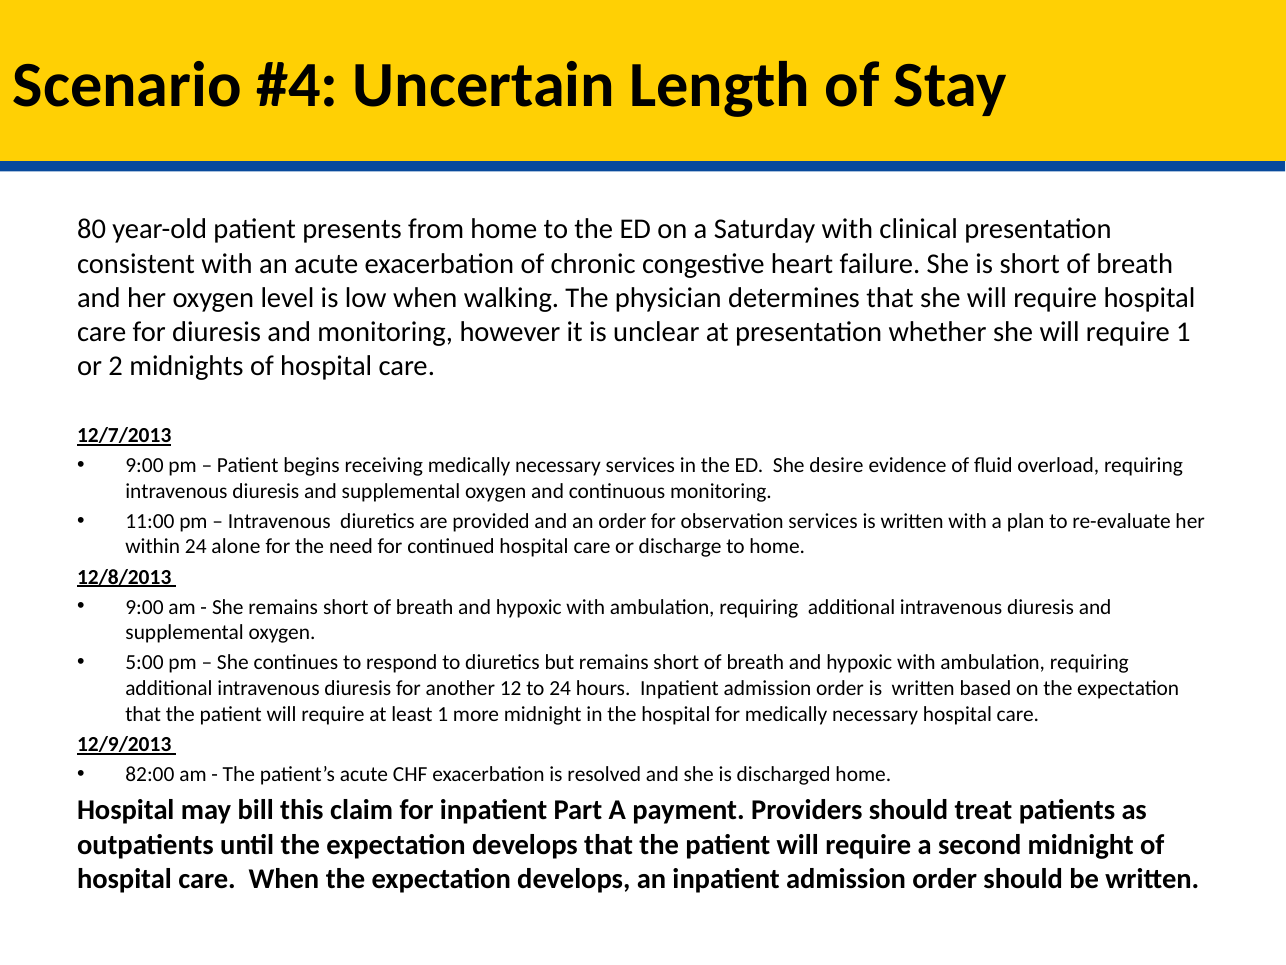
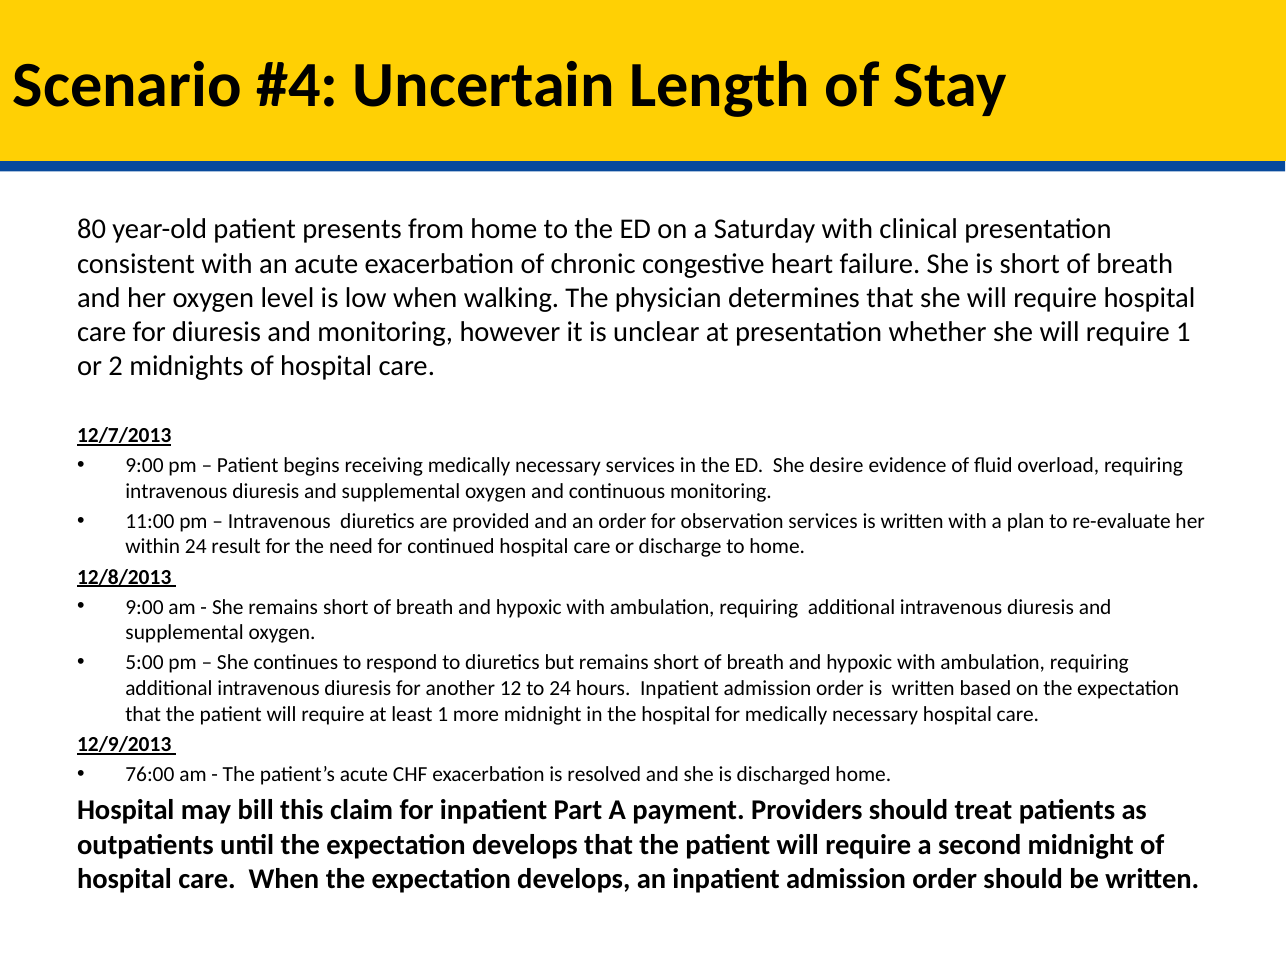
alone: alone -> result
82:00: 82:00 -> 76:00
